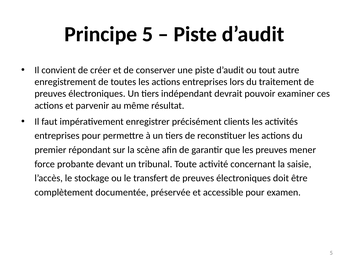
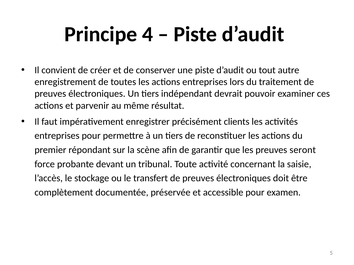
Principe 5: 5 -> 4
mener: mener -> seront
